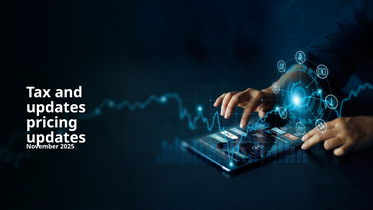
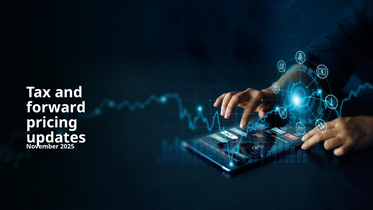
updates at (56, 107): updates -> forward
